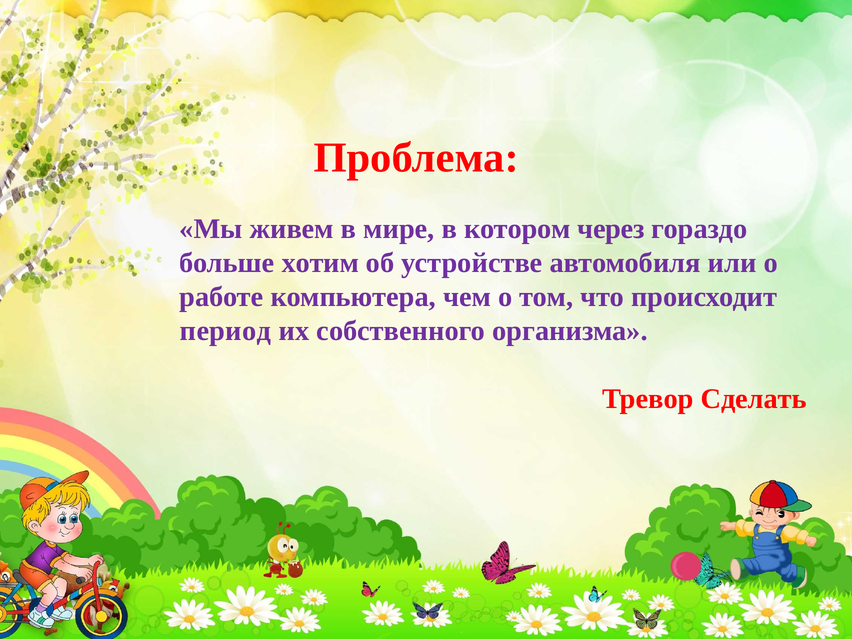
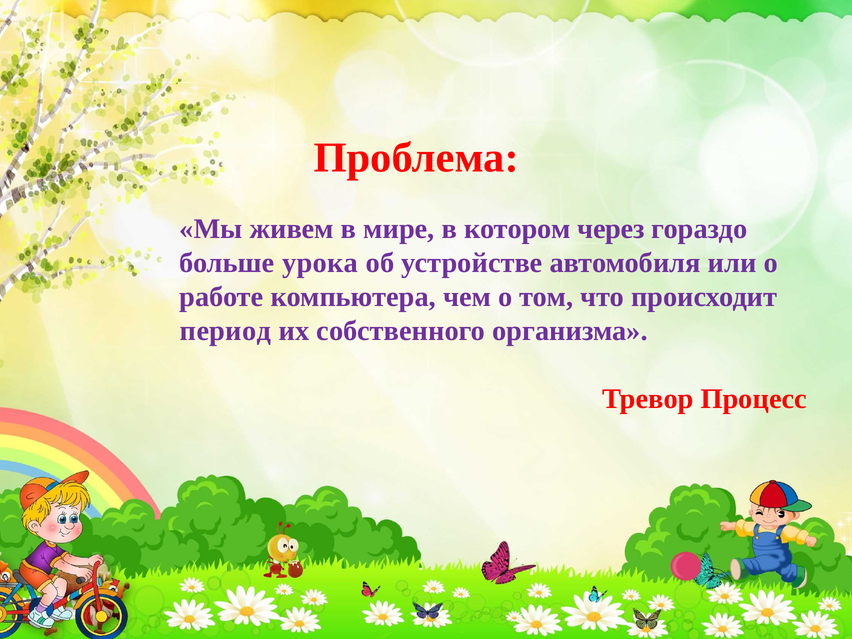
хотим: хотим -> урока
Сделать: Сделать -> Процесс
